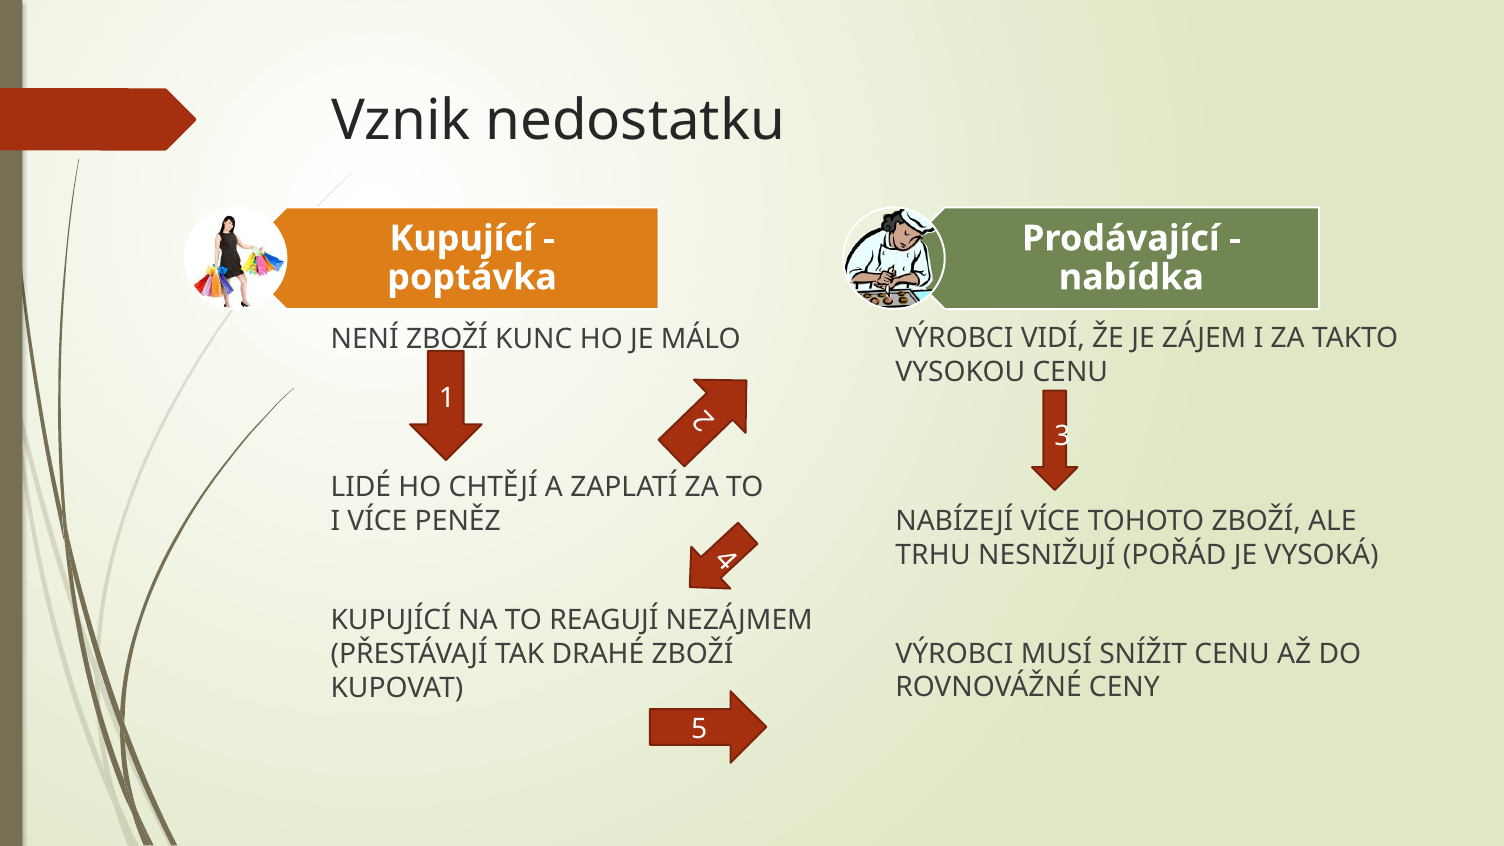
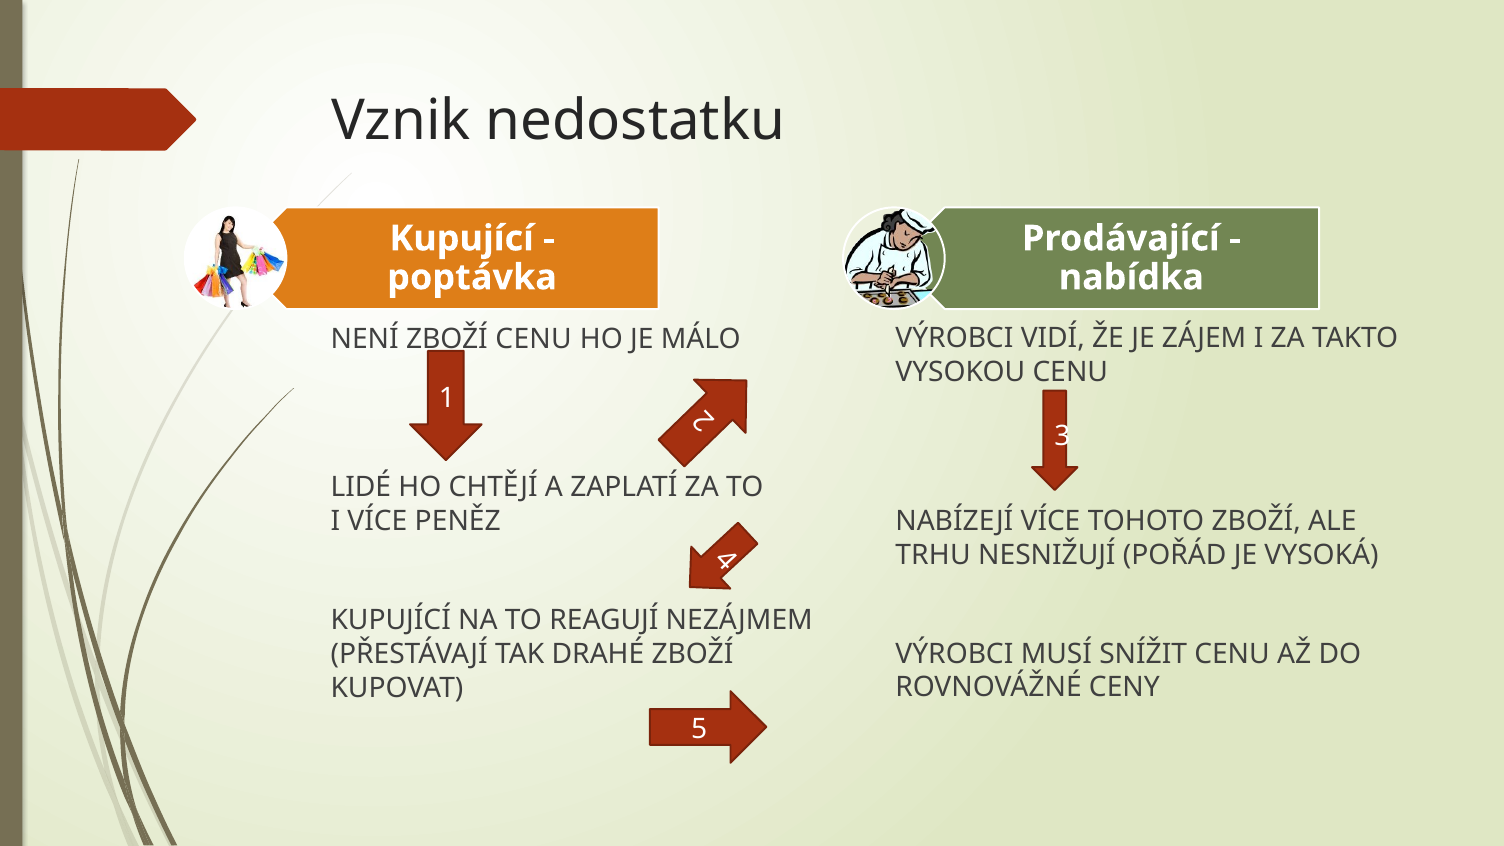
KUNC at (534, 339): KUNC -> CENU
